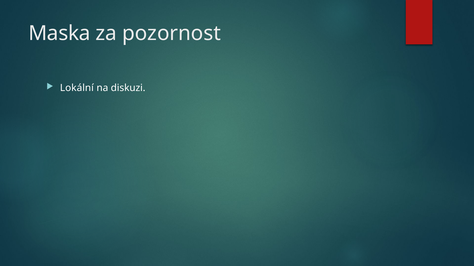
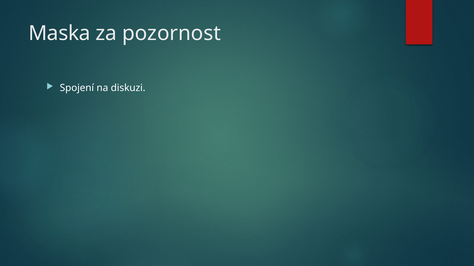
Lokální: Lokální -> Spojení
